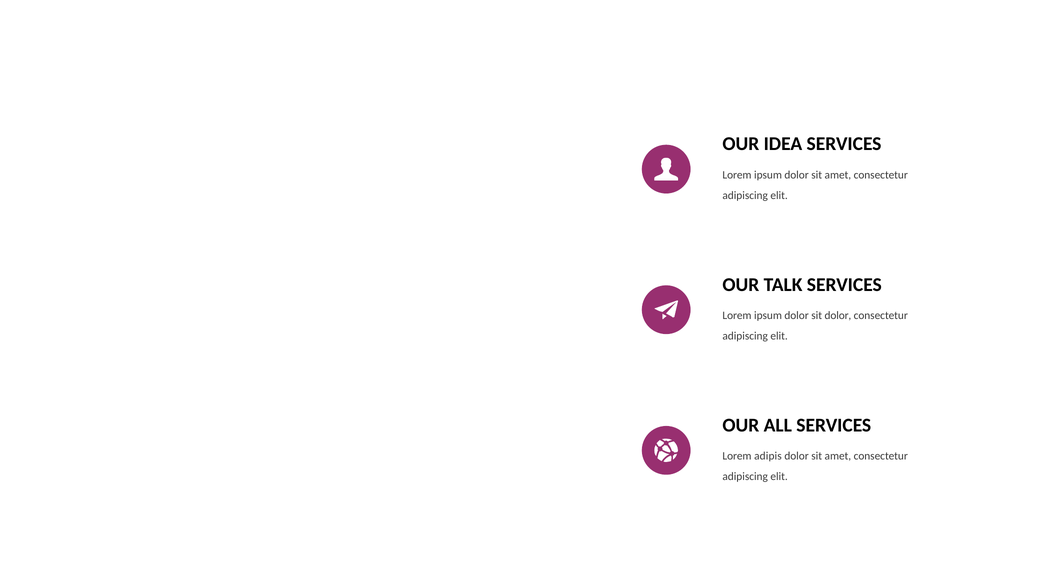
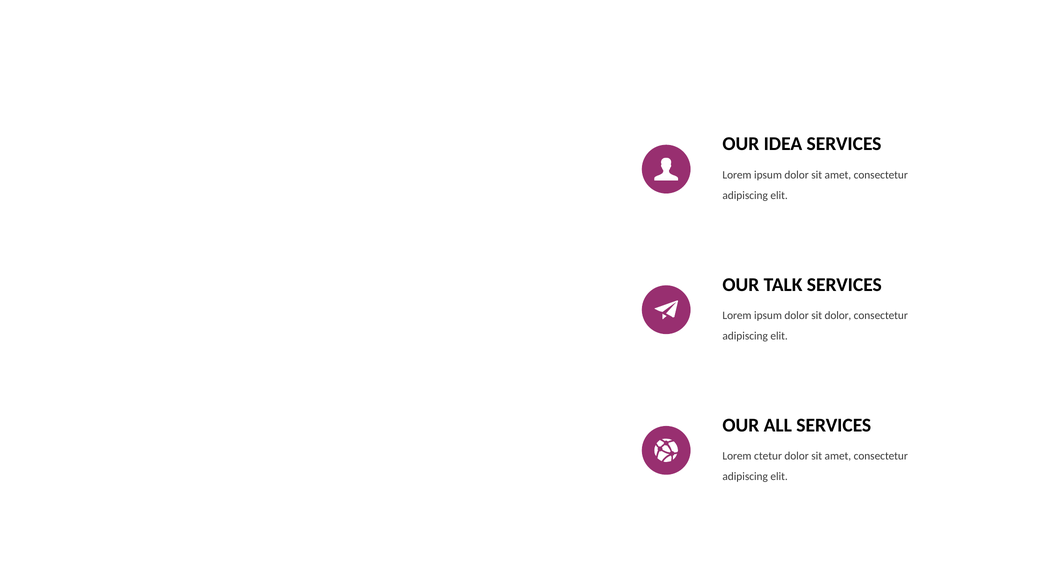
adipis: adipis -> ctetur
